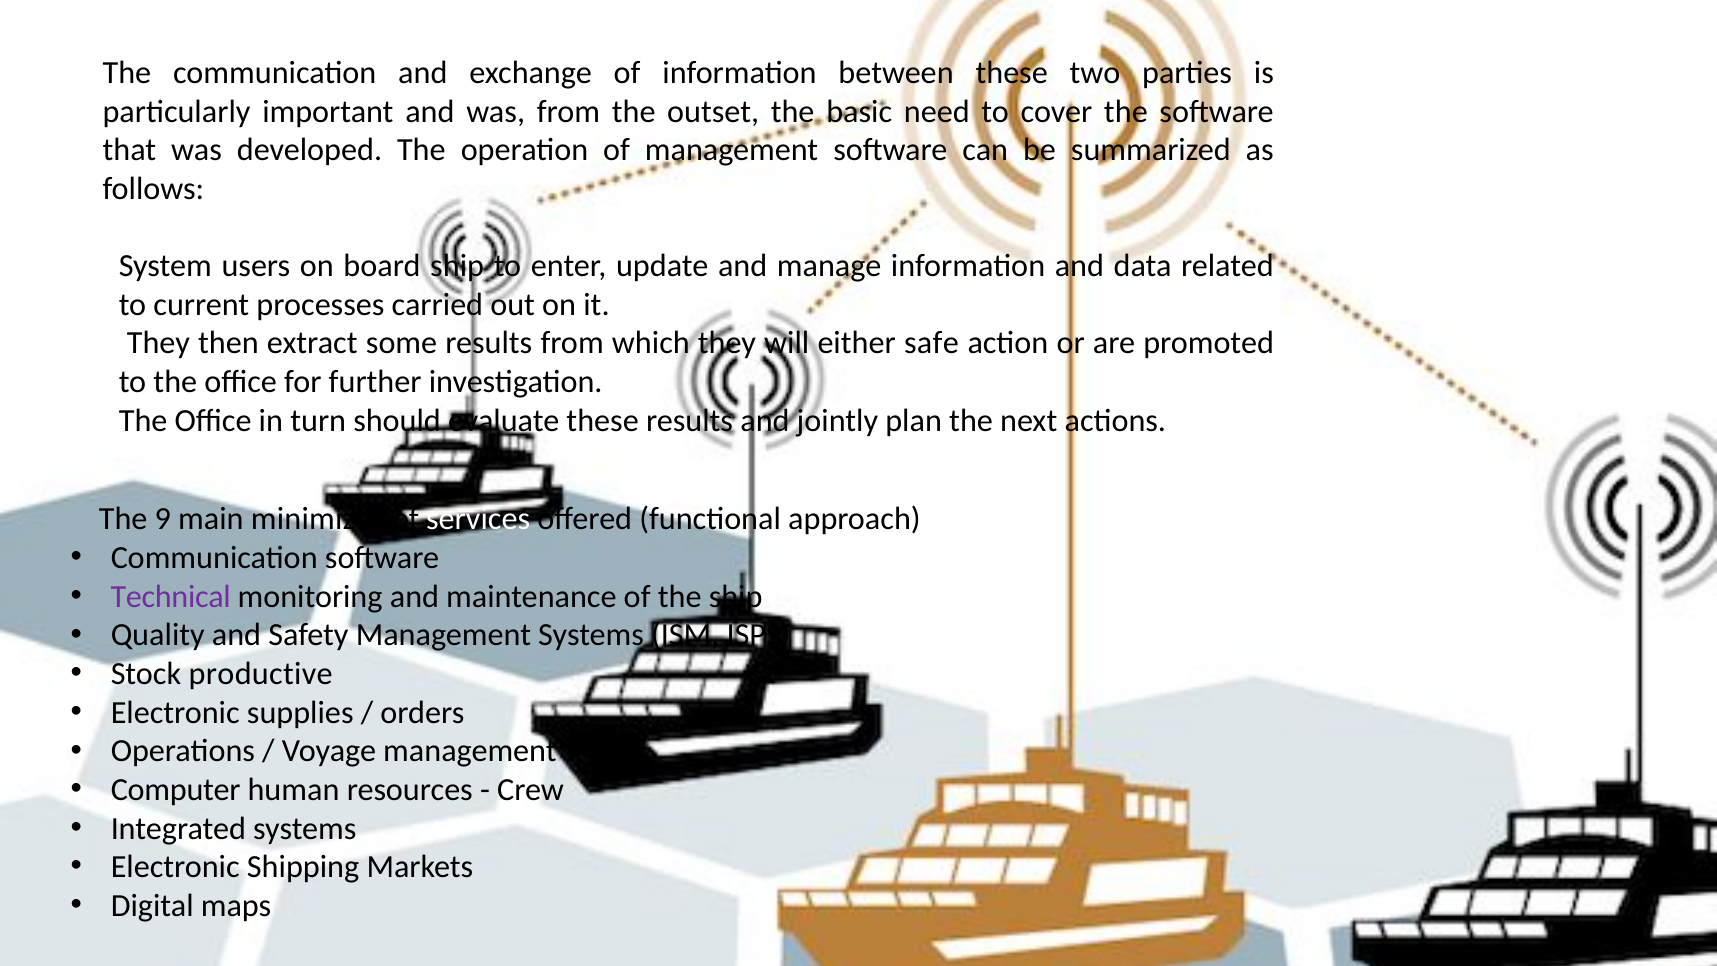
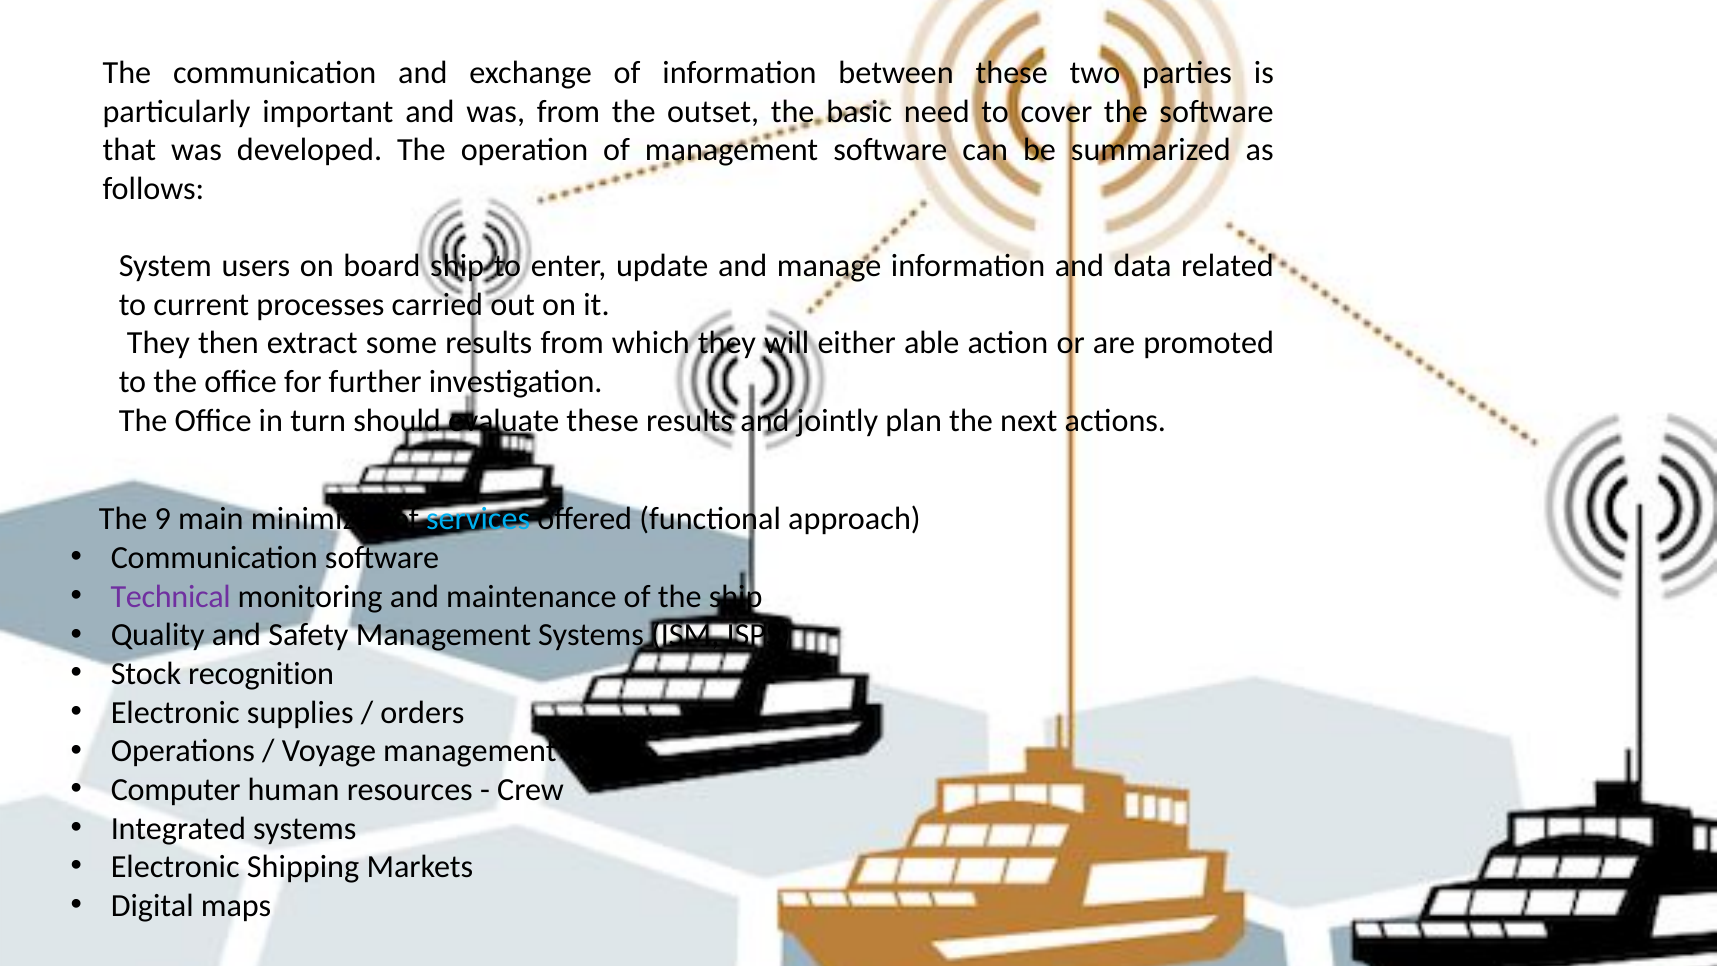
safe: safe -> able
services colour: white -> light blue
productive: productive -> recognition
